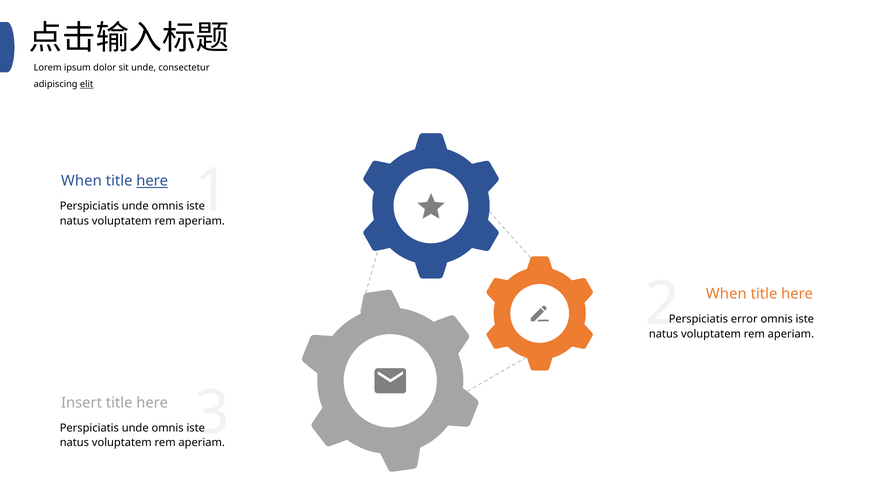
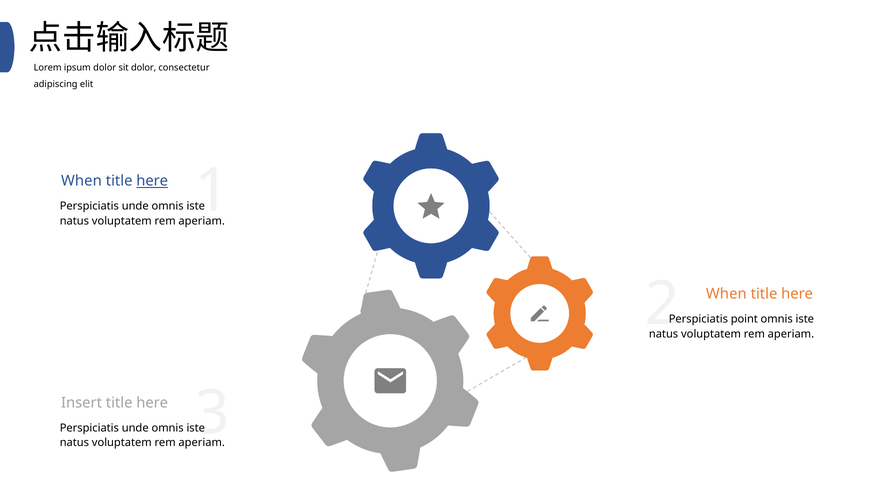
sit unde: unde -> dolor
elit underline: present -> none
error: error -> point
